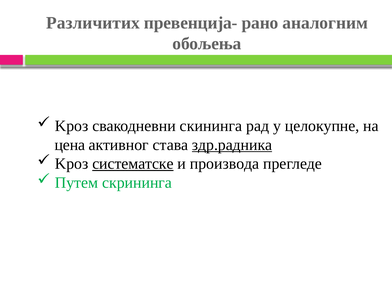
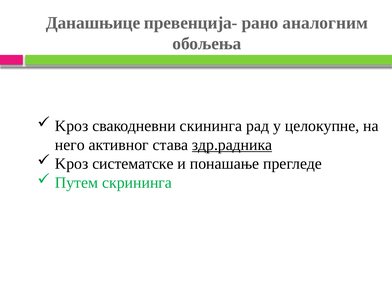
Различитих: Различитих -> Данашњице
цена: цена -> него
систематске underline: present -> none
производа: производа -> понашање
